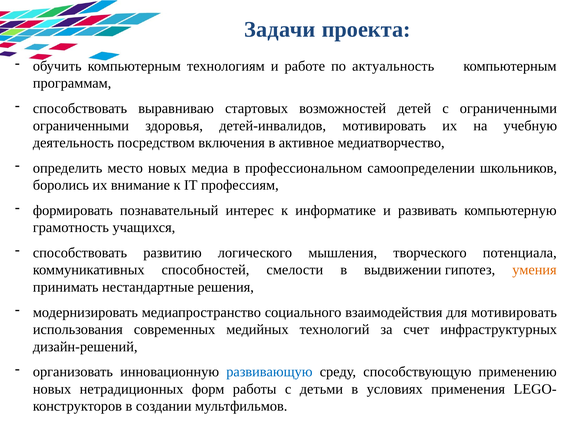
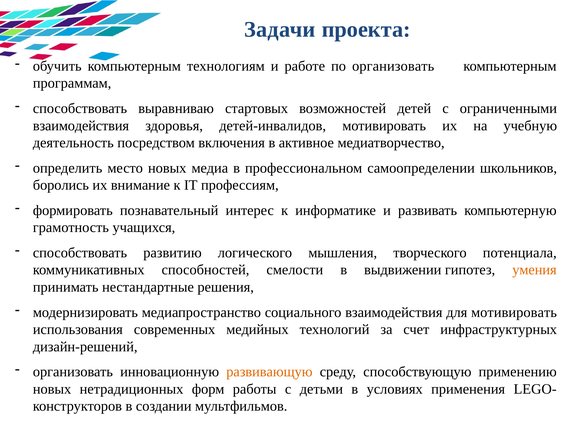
по актуальность: актуальность -> организовать
ограниченными at (81, 126): ограниченными -> взаимодействия
развивающую colour: blue -> orange
